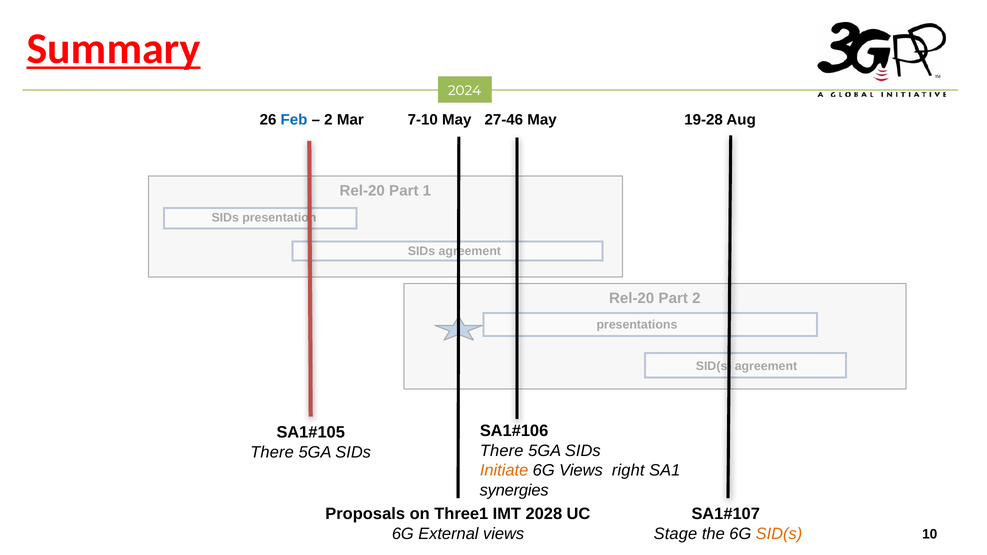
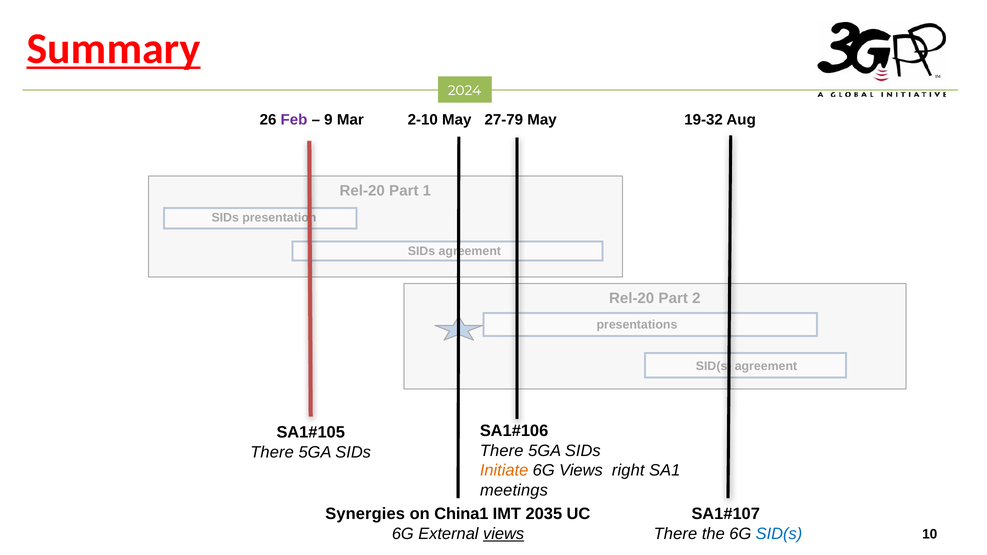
Feb colour: blue -> purple
2 at (328, 120): 2 -> 9
7-10: 7-10 -> 2-10
27-46: 27-46 -> 27-79
19-28: 19-28 -> 19-32
synergies: synergies -> meetings
Proposals: Proposals -> Synergies
Three1: Three1 -> China1
2028: 2028 -> 2035
views at (504, 534) underline: none -> present
Stage at (675, 534): Stage -> There
SID(s at (779, 534) colour: orange -> blue
